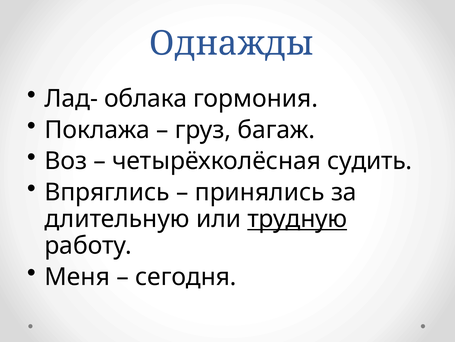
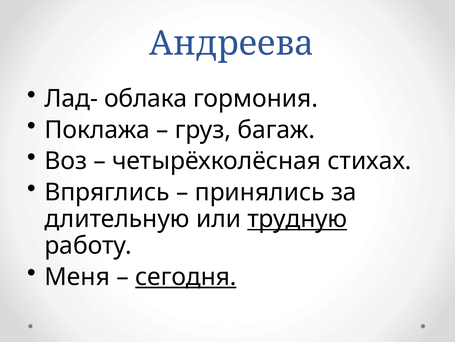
Однажды: Однажды -> Андреева
судить: судить -> стихах
сегодня underline: none -> present
